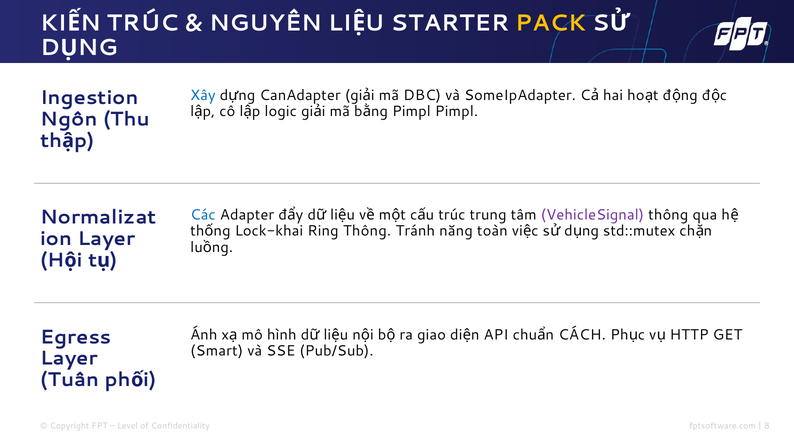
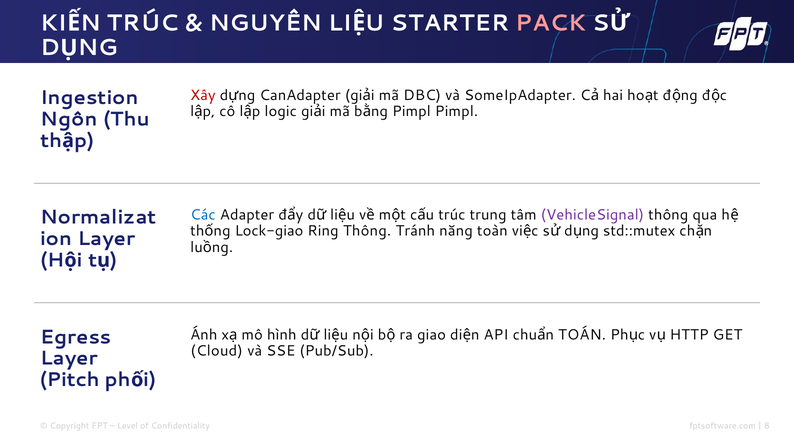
PACK colour: yellow -> pink
Xây colour: blue -> red
Lock-khai: Lock-khai -> Lock-giao
CÁCH: CÁCH -> TOÁN
Smart: Smart -> Cloud
Tuân: Tuân -> Pitch
